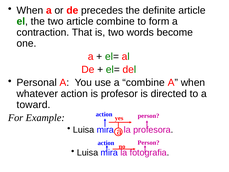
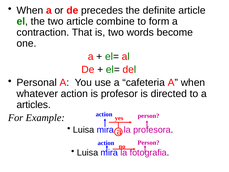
a combine: combine -> cafeteria
toward: toward -> articles
